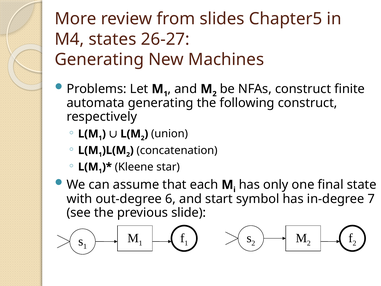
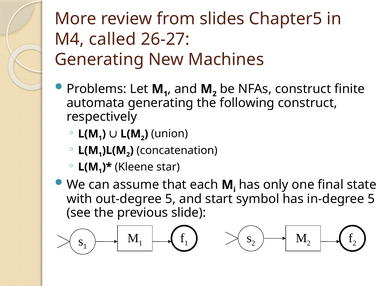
states: states -> called
out-degree 6: 6 -> 5
in-degree 7: 7 -> 5
